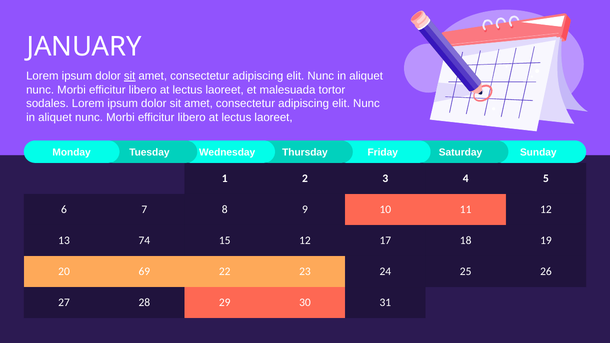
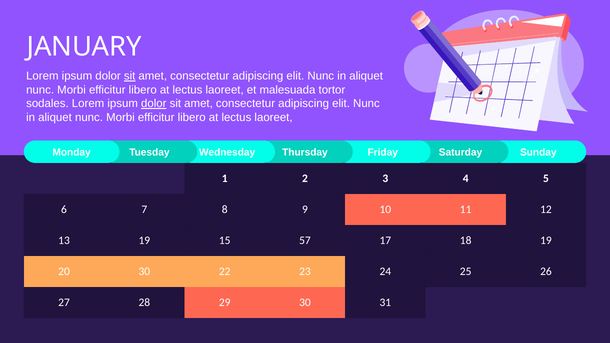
dolor at (154, 104) underline: none -> present
13 74: 74 -> 19
15 12: 12 -> 57
20 69: 69 -> 30
